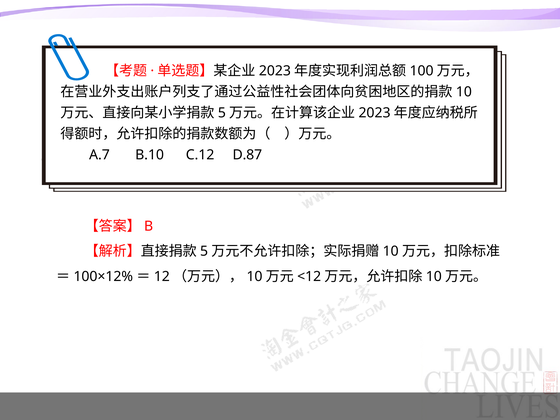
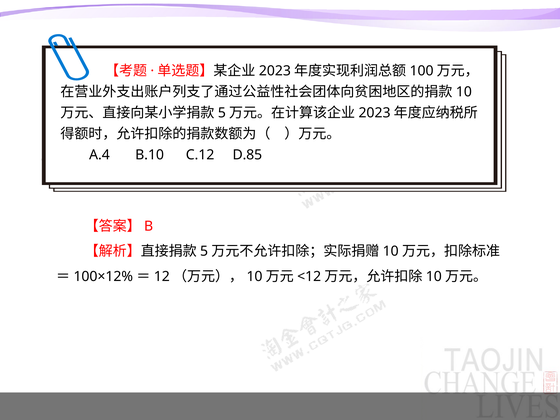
A.7: A.7 -> A.4
D.87: D.87 -> D.85
